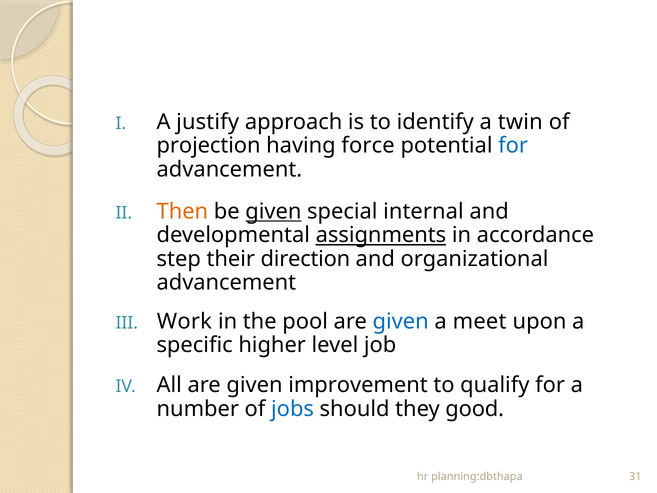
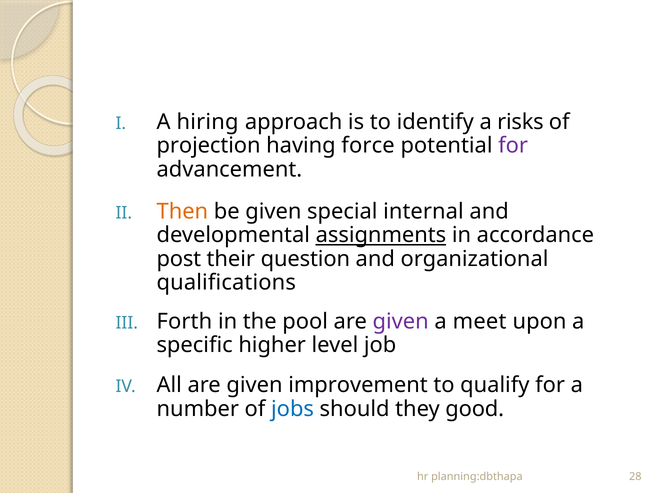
justify: justify -> hiring
twin: twin -> risks
for at (513, 146) colour: blue -> purple
given at (273, 211) underline: present -> none
step: step -> post
direction: direction -> question
advancement at (226, 282): advancement -> qualifications
Work: Work -> Forth
given at (401, 321) colour: blue -> purple
31: 31 -> 28
